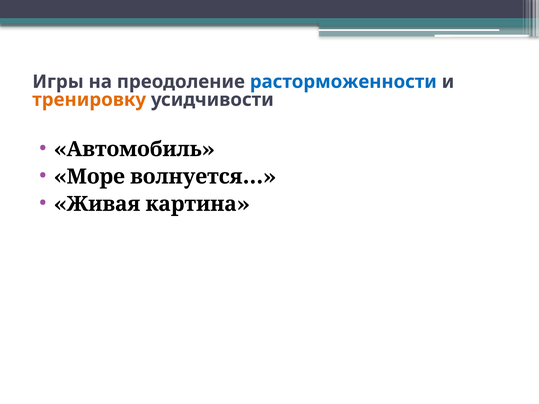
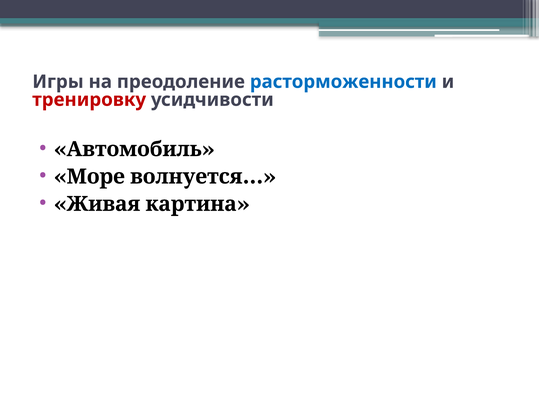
тренировку colour: orange -> red
